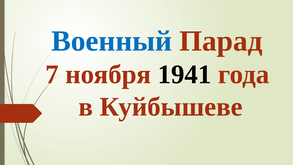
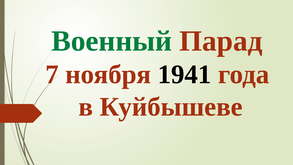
Военный colour: blue -> green
